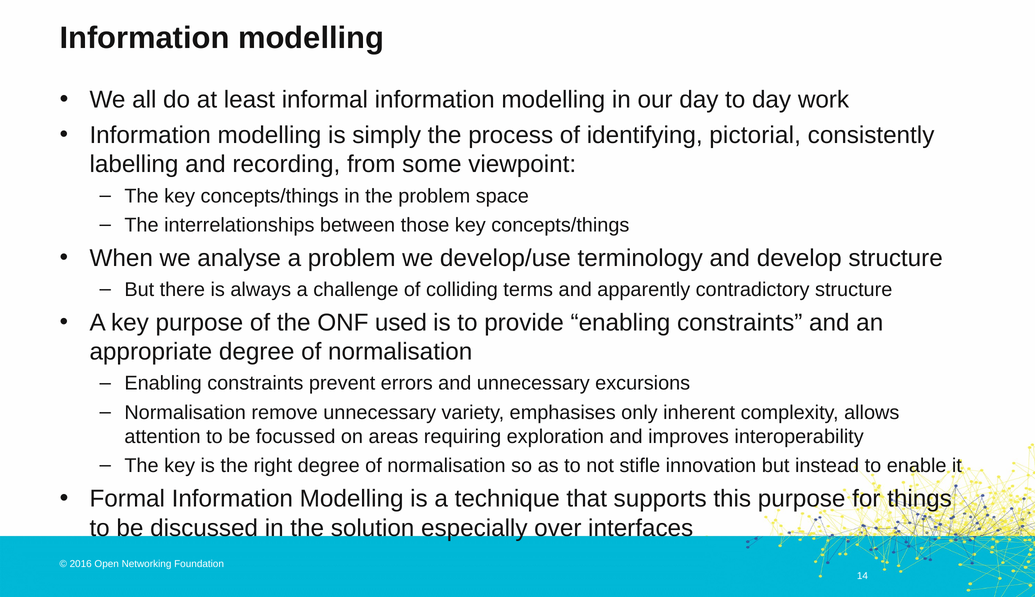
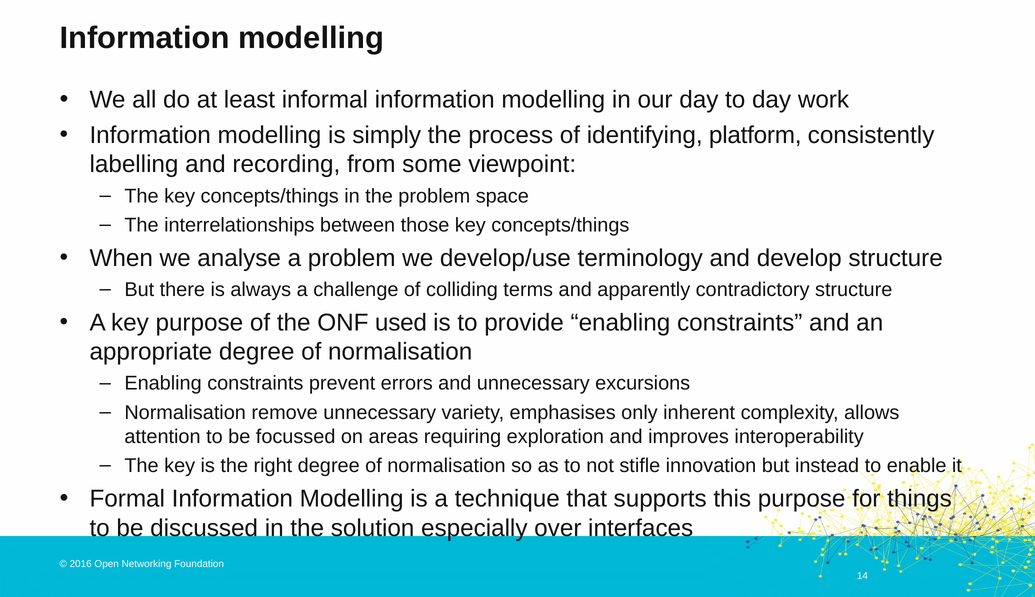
pictorial: pictorial -> platform
